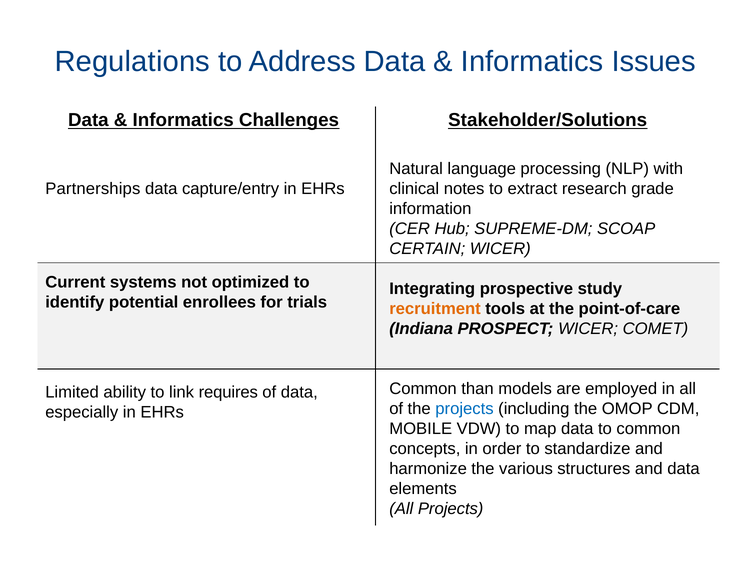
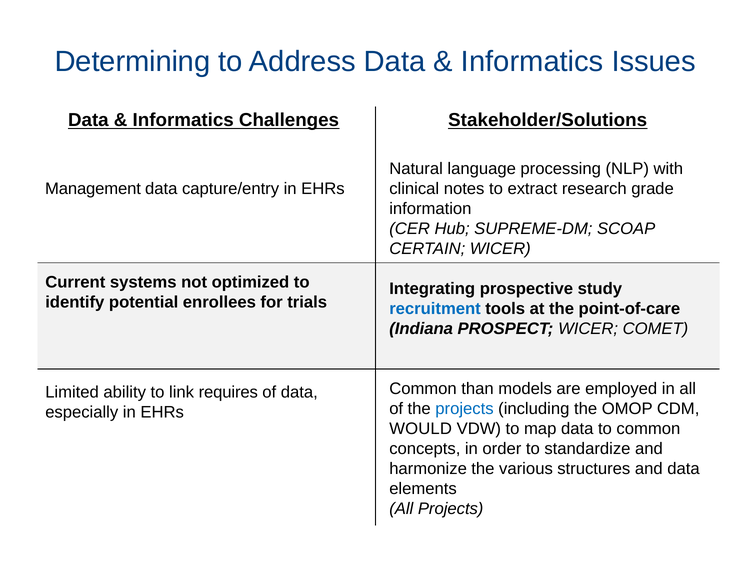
Regulations: Regulations -> Determining
Partnerships: Partnerships -> Management
recruitment colour: orange -> blue
MOBILE: MOBILE -> WOULD
